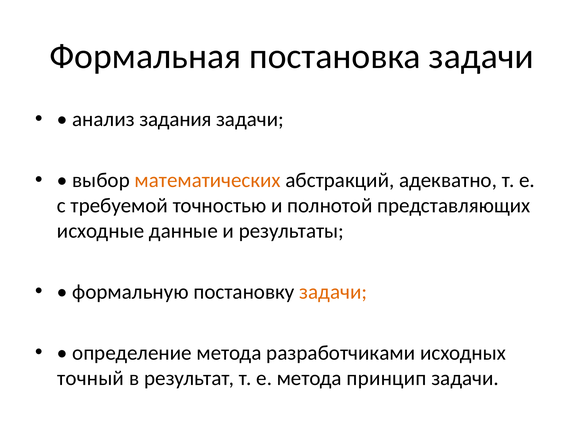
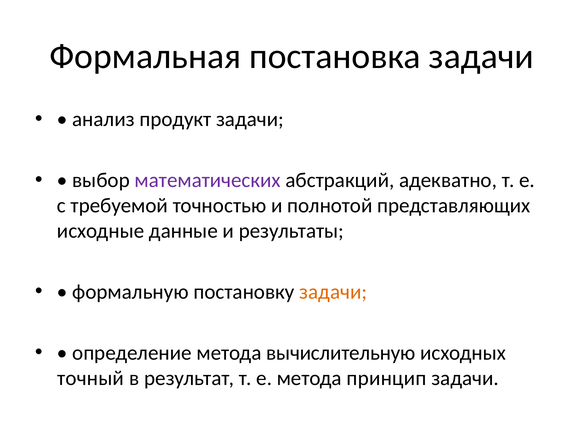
задания: задания -> продукт
математических colour: orange -> purple
разработчиками: разработчиками -> вычислительную
